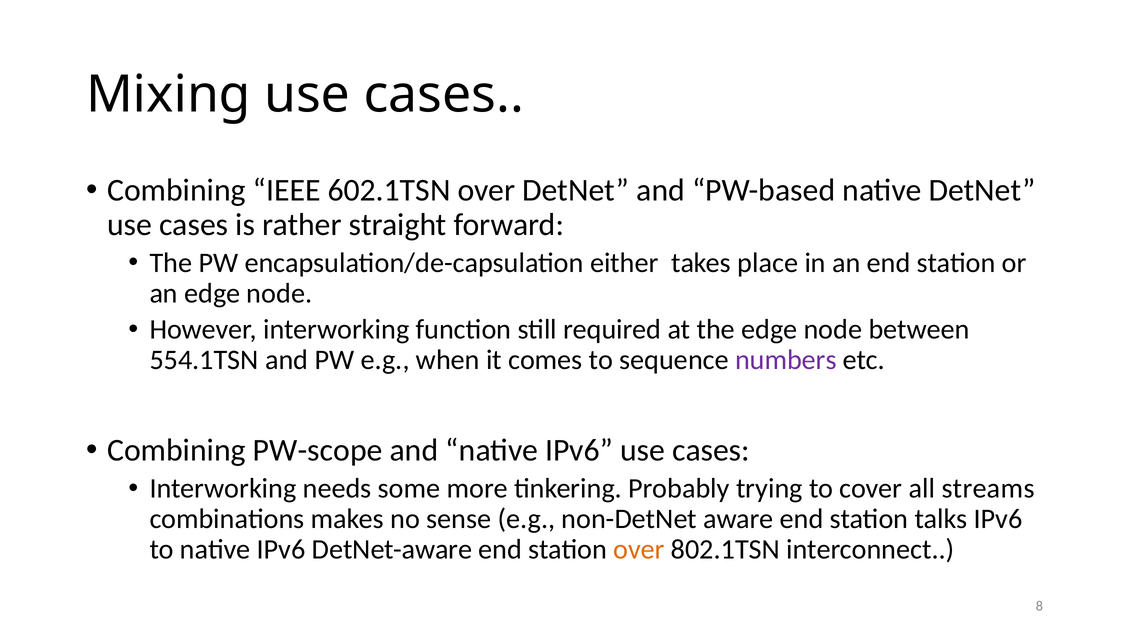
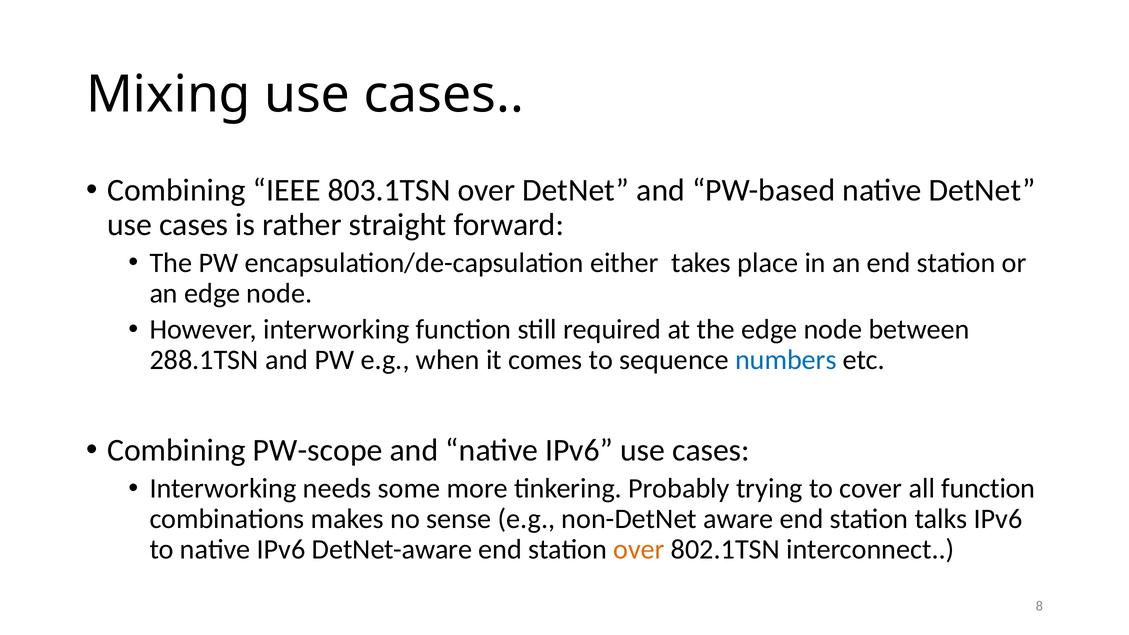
602.1TSN: 602.1TSN -> 803.1TSN
554.1TSN: 554.1TSN -> 288.1TSN
numbers colour: purple -> blue
all streams: streams -> function
